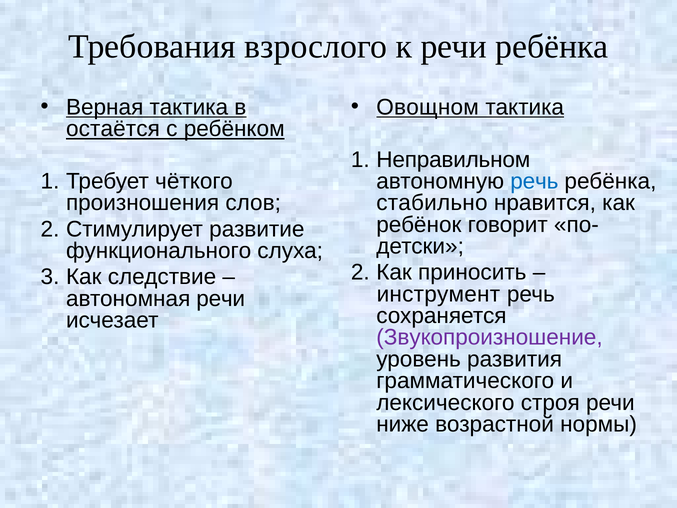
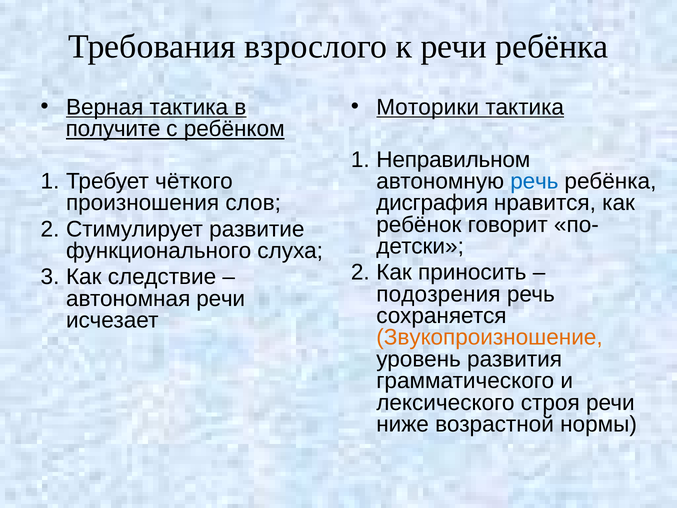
Овощном: Овощном -> Моторики
остаётся: остаётся -> получите
стабильно: стабильно -> дисграфия
инструмент: инструмент -> подозрения
Звукопроизношение colour: purple -> orange
